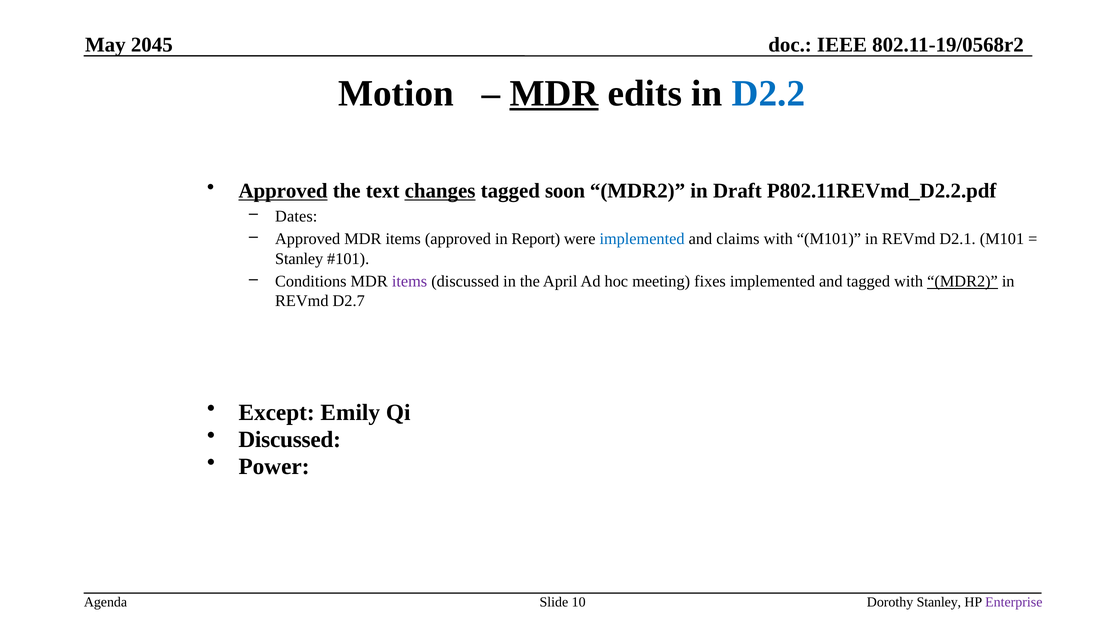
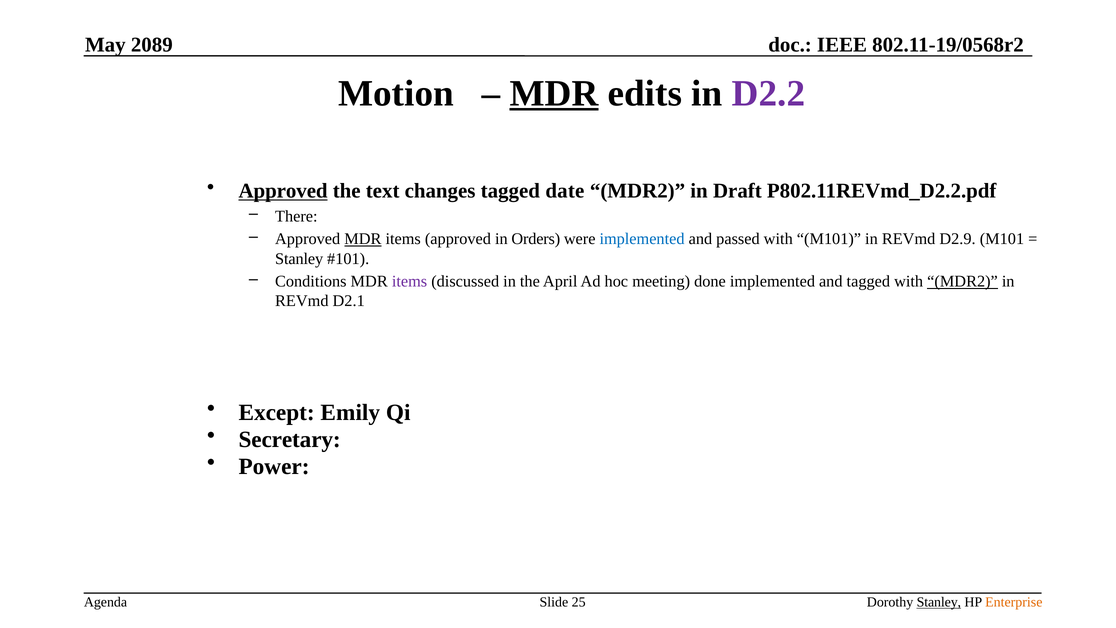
2045: 2045 -> 2089
D2.2 colour: blue -> purple
changes underline: present -> none
soon: soon -> date
Dates: Dates -> There
MDR at (363, 239) underline: none -> present
Report: Report -> Orders
claims: claims -> passed
D2.1: D2.1 -> D2.9
fixes: fixes -> done
D2.7: D2.7 -> D2.1
Discussed at (290, 439): Discussed -> Secretary
10: 10 -> 25
Stanley at (939, 602) underline: none -> present
Enterprise colour: purple -> orange
